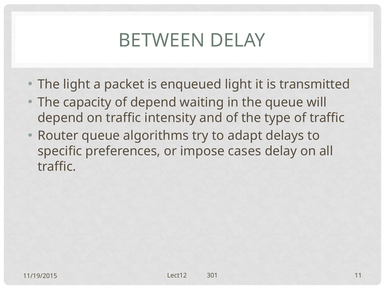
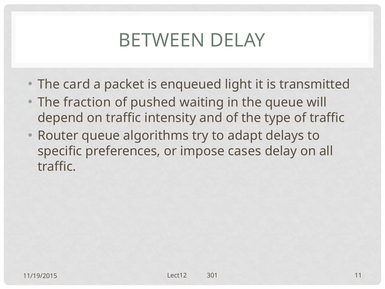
The light: light -> card
capacity: capacity -> fraction
of depend: depend -> pushed
